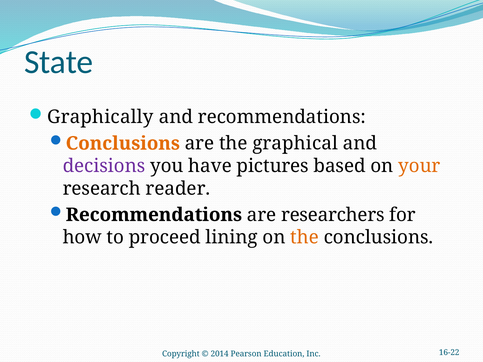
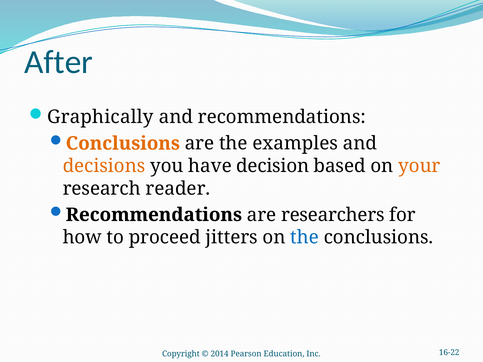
State: State -> After
graphical: graphical -> examples
decisions colour: purple -> orange
pictures: pictures -> decision
lining: lining -> jitters
the at (305, 238) colour: orange -> blue
